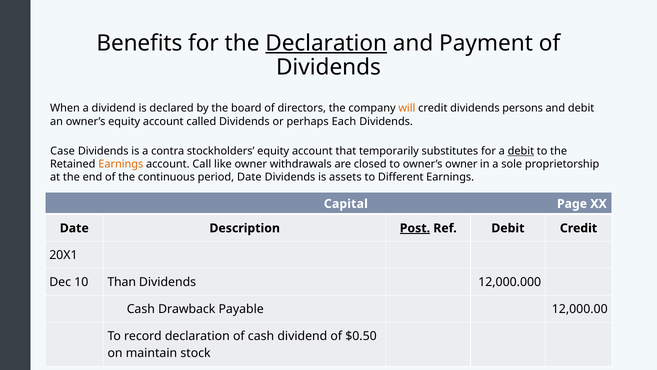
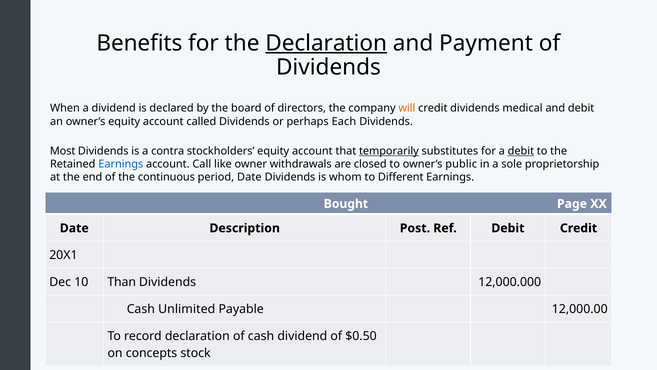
persons: persons -> medical
Case: Case -> Most
temporarily underline: none -> present
Earnings at (121, 164) colour: orange -> blue
owner’s owner: owner -> public
assets: assets -> whom
Capital: Capital -> Bought
Post underline: present -> none
Drawback: Drawback -> Unlimited
maintain: maintain -> concepts
